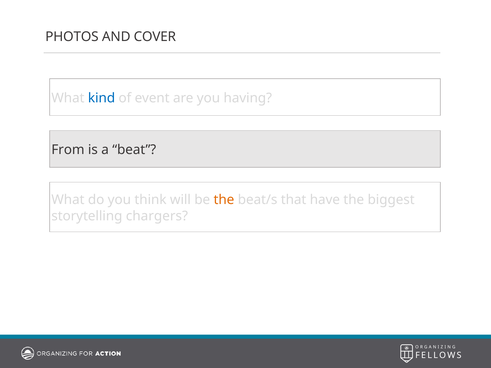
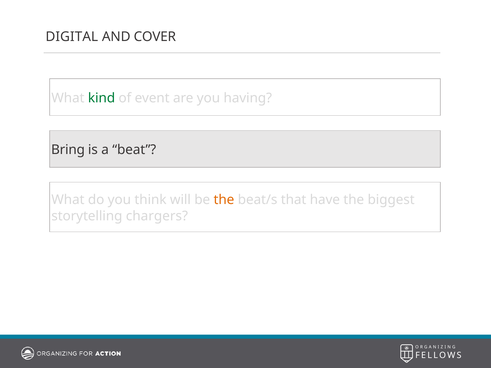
PHOTOS: PHOTOS -> DIGITAL
kind colour: blue -> green
From: From -> Bring
